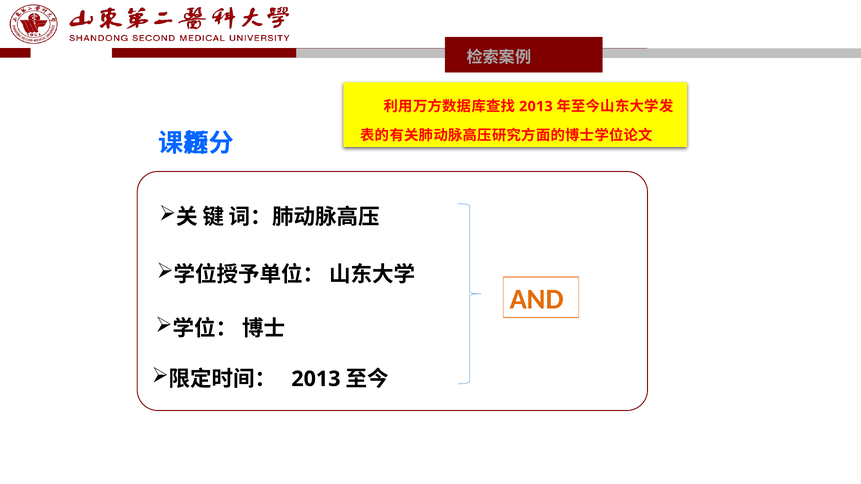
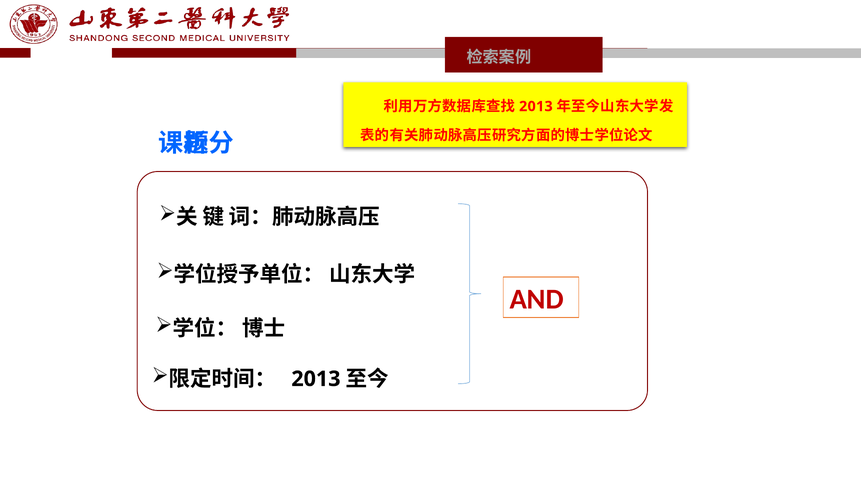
AND colour: orange -> red
